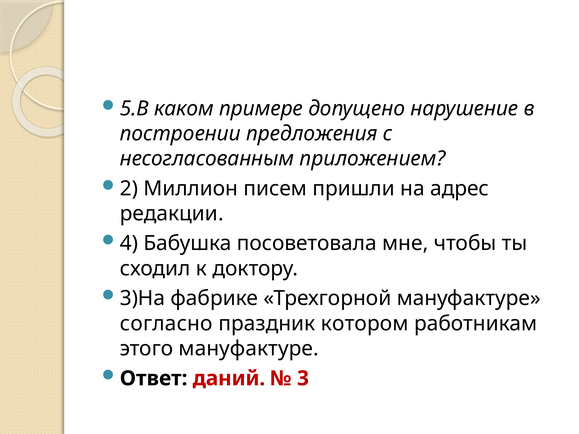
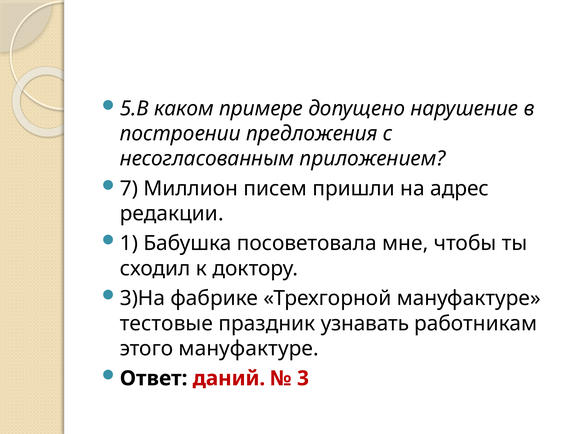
2: 2 -> 7
4: 4 -> 1
согласно: согласно -> тестовые
котором: котором -> узнавать
